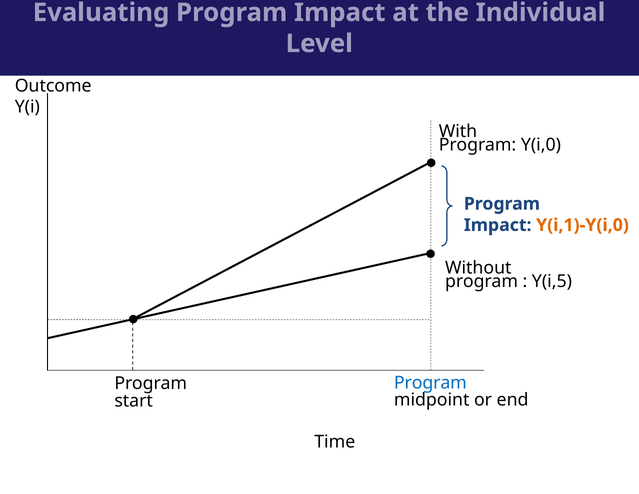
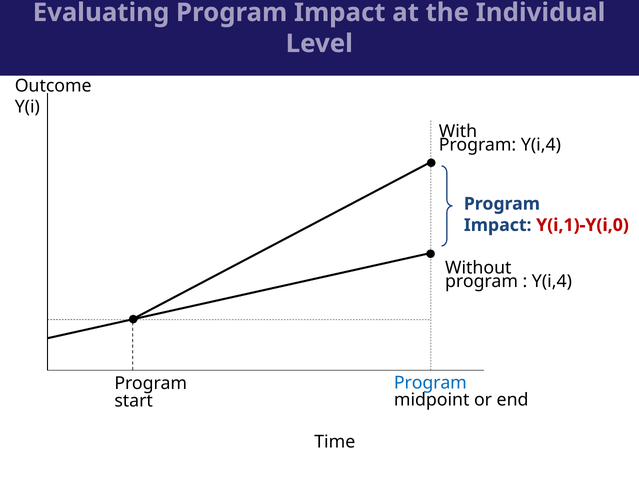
Program Y(i,0: Y(i,0 -> Y(i,4
Y(i,1)-Y(i,0 colour: orange -> red
Y(i,5 at (552, 281): Y(i,5 -> Y(i,4
